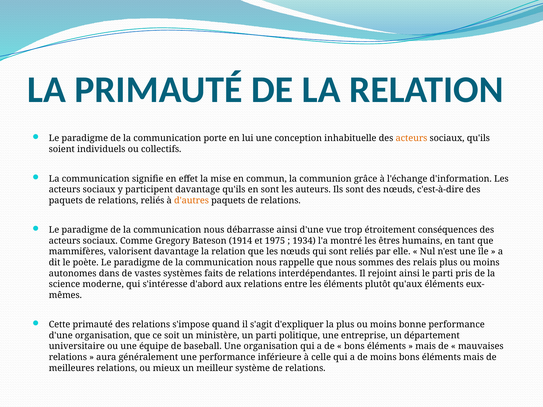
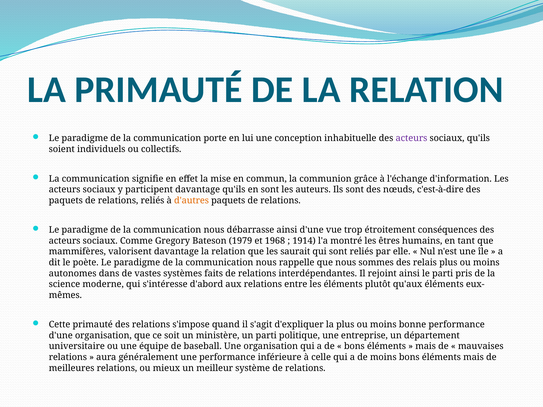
acteurs at (411, 138) colour: orange -> purple
1914: 1914 -> 1979
1975: 1975 -> 1968
1934: 1934 -> 1914
les nœuds: nœuds -> saurait
